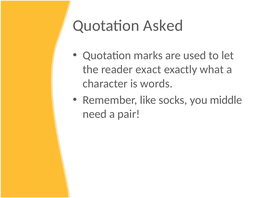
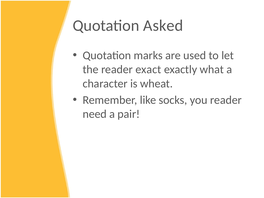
words: words -> wheat
you middle: middle -> reader
